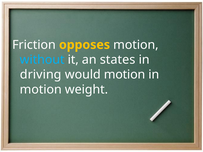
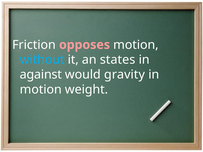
opposes colour: yellow -> pink
driving: driving -> against
would motion: motion -> gravity
